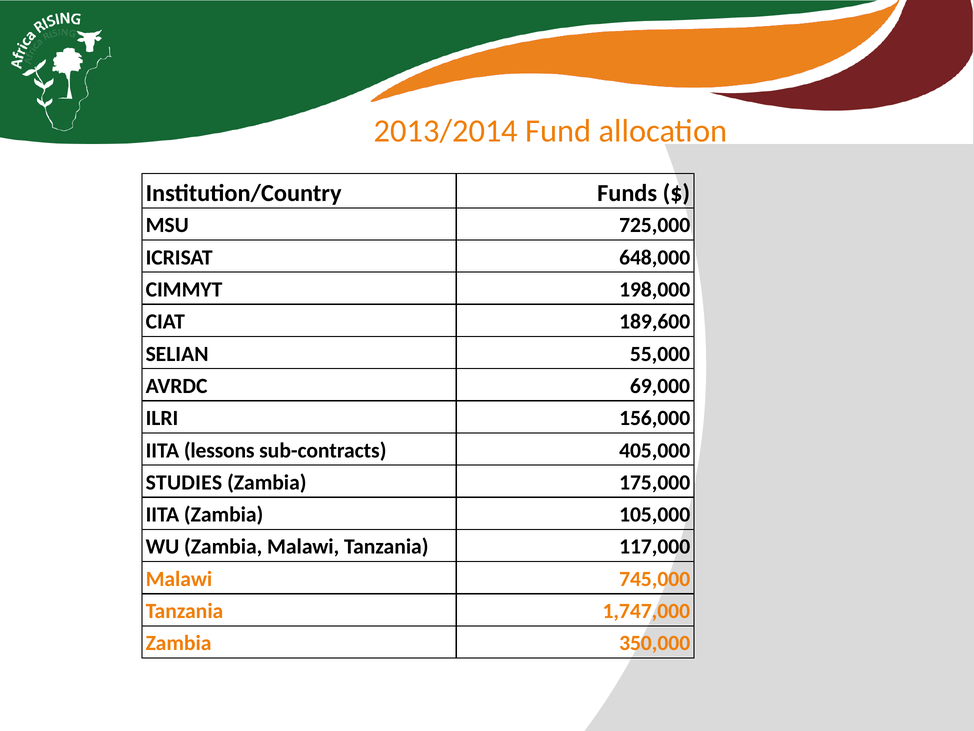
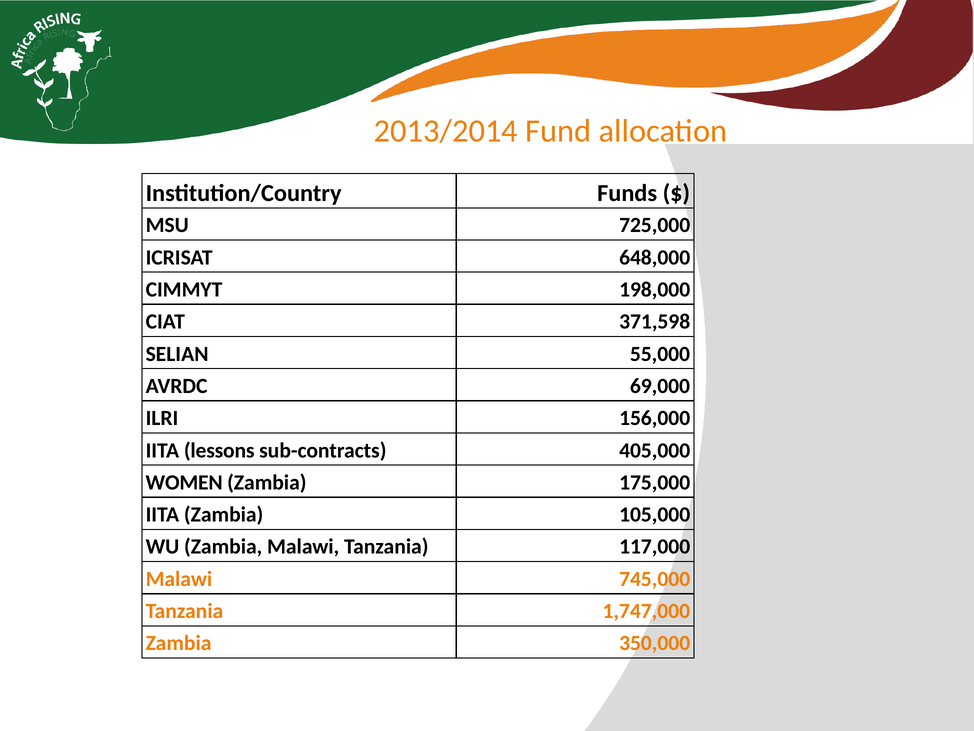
189,600: 189,600 -> 371,598
STUDIES: STUDIES -> WOMEN
